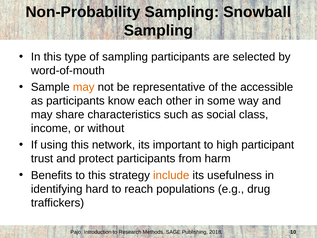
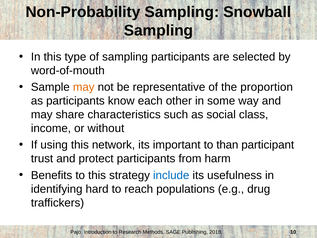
accessible: accessible -> proportion
high: high -> than
include colour: orange -> blue
